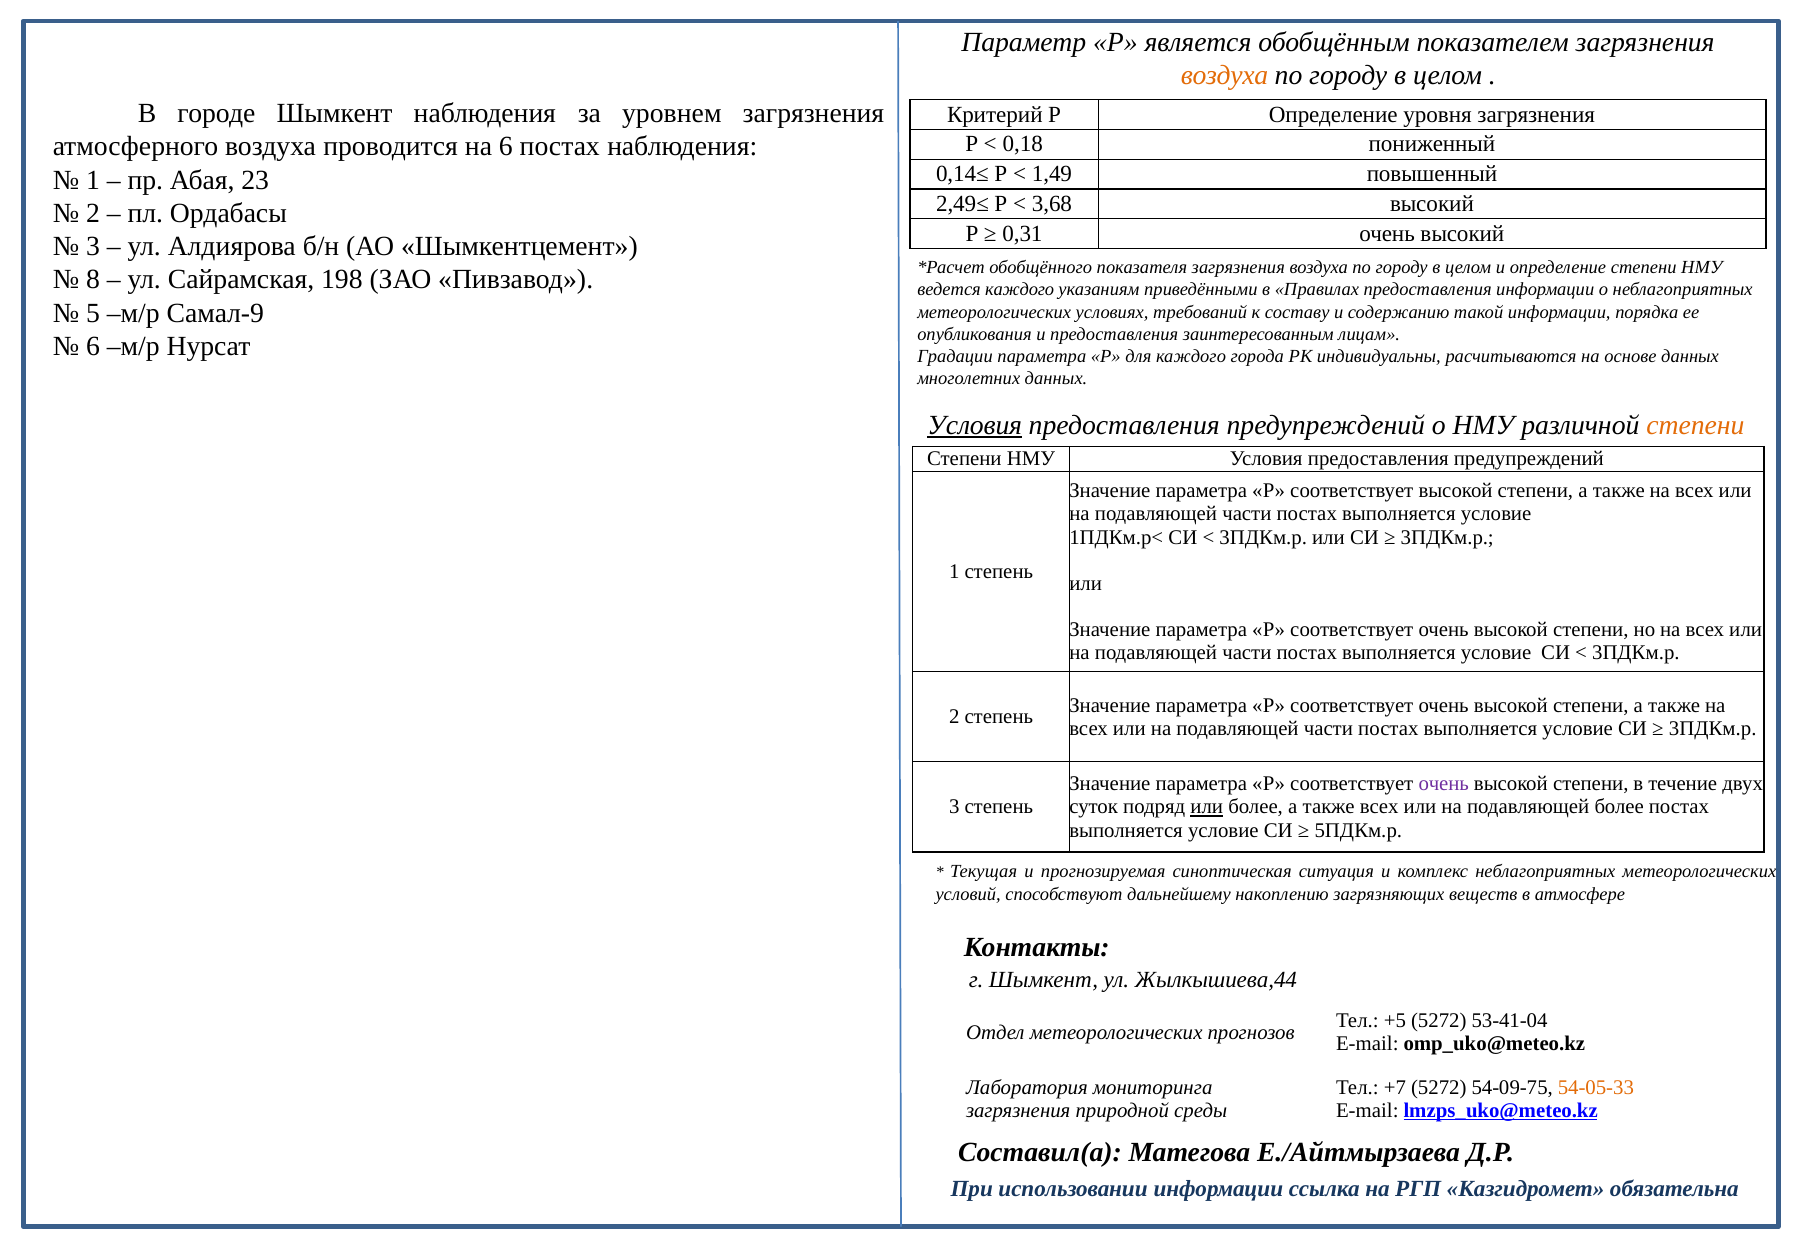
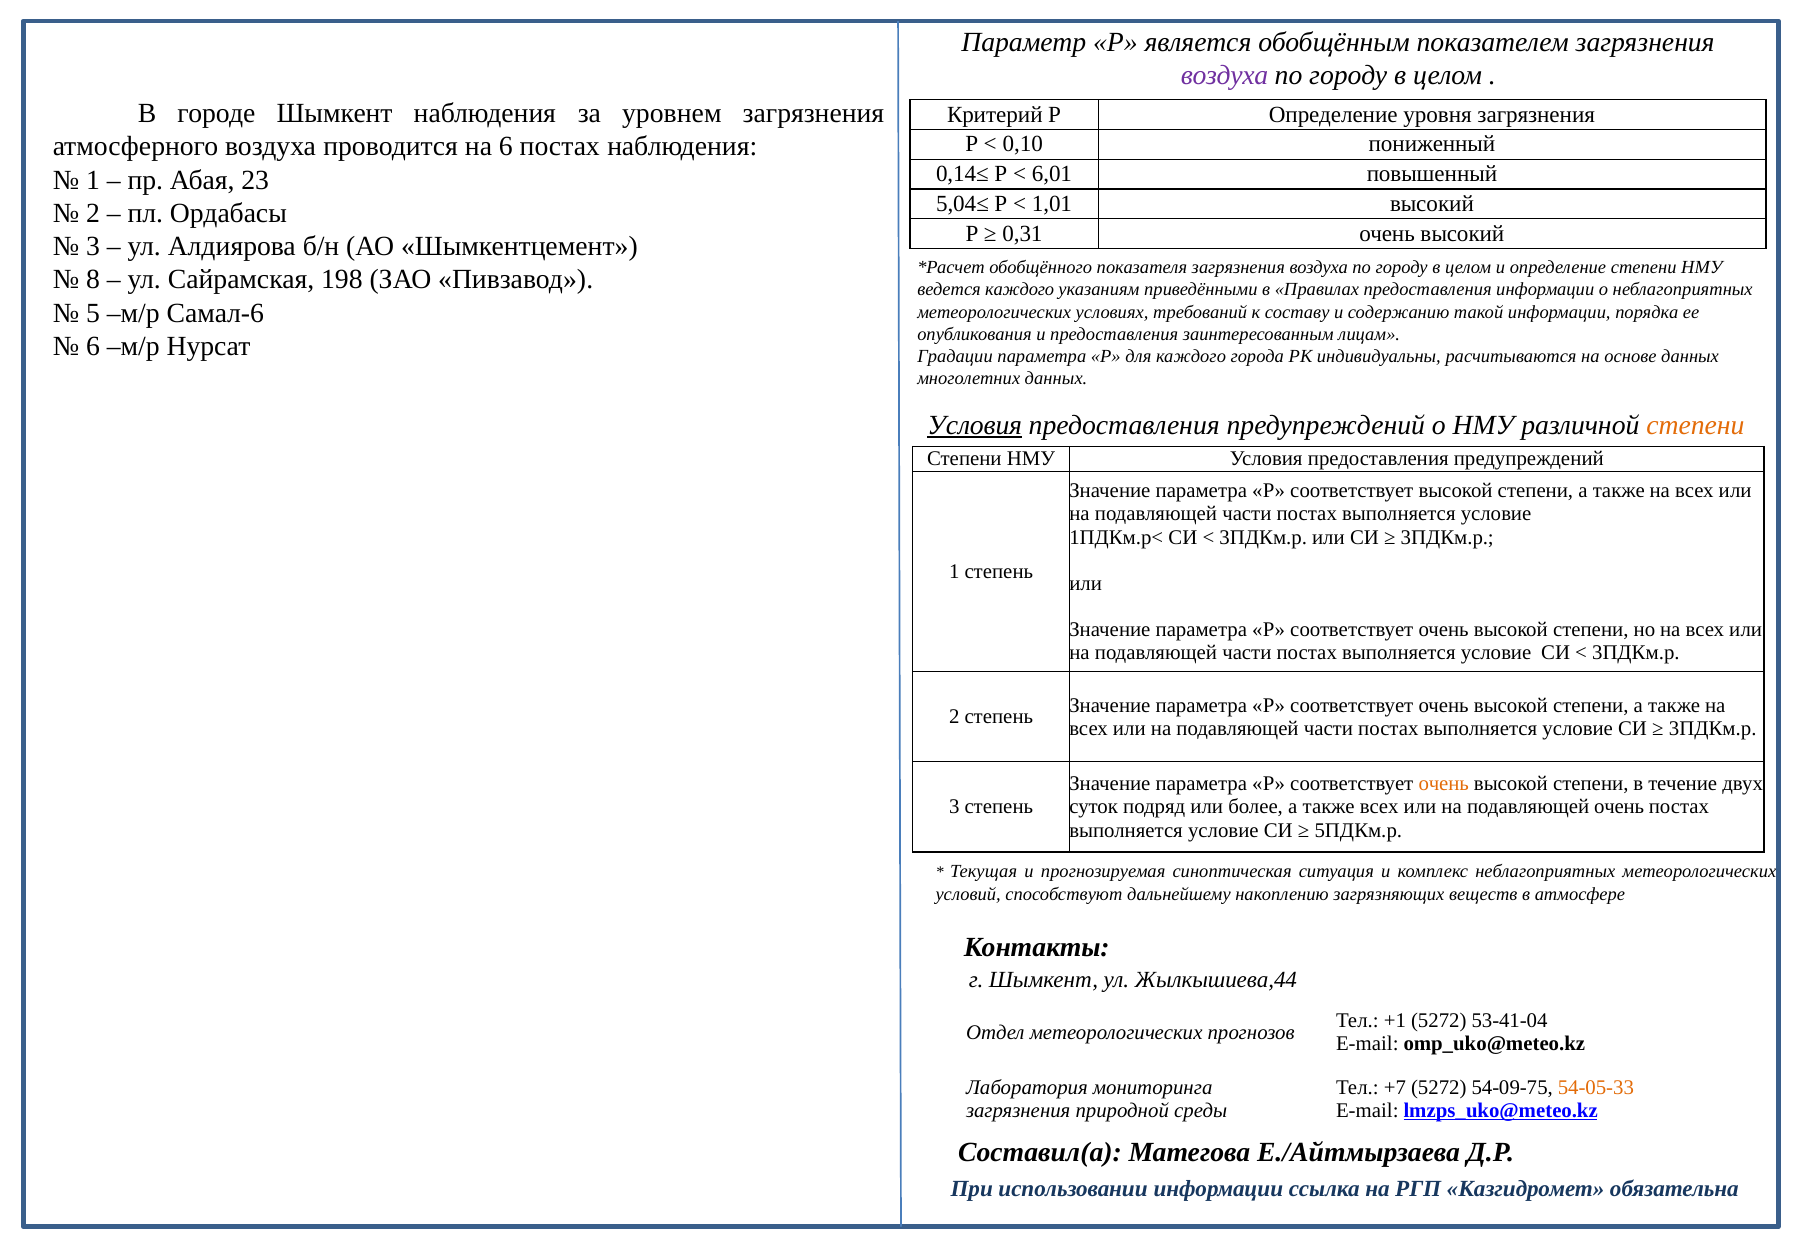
воздуха at (1225, 76) colour: orange -> purple
0,18: 0,18 -> 0,10
1,49: 1,49 -> 6,01
2,49≤: 2,49≤ -> 5,04≤
3,68: 3,68 -> 1,01
Самал-9: Самал-9 -> Самал-6
очень at (1444, 784) colour: purple -> orange
или at (1207, 807) underline: present -> none
подавляющей более: более -> очень
+5: +5 -> +1
